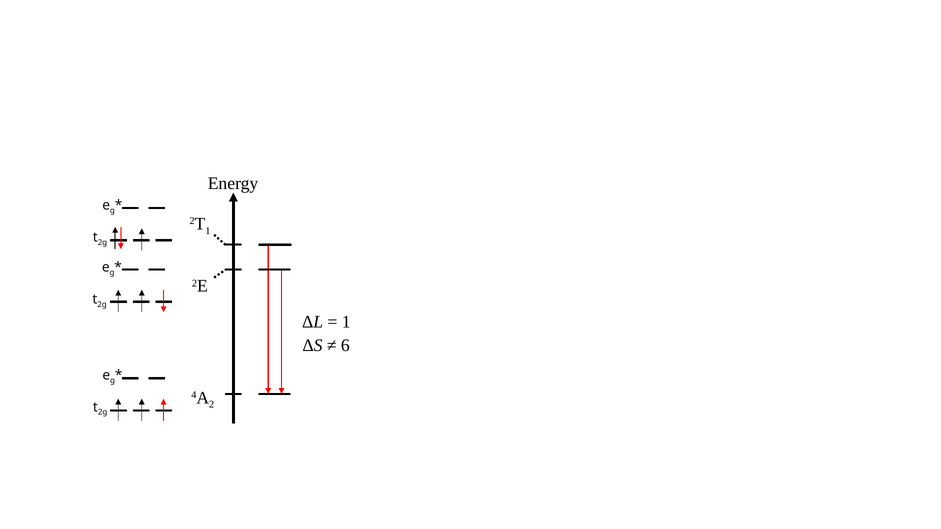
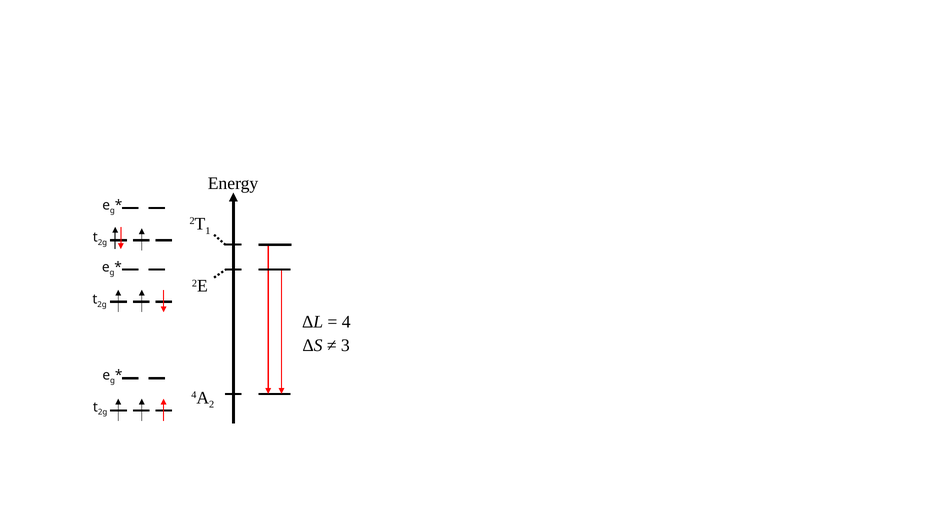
1 at (346, 322): 1 -> 4
6: 6 -> 3
